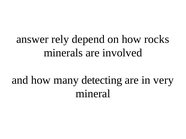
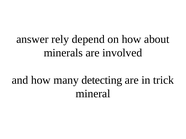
rocks: rocks -> about
very: very -> trick
